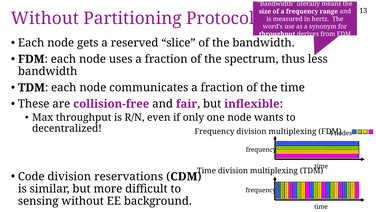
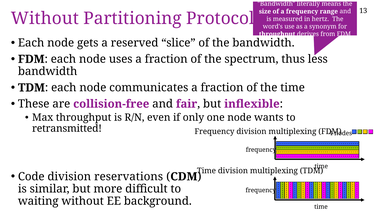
decentralized: decentralized -> retransmitted
sensing: sensing -> waiting
